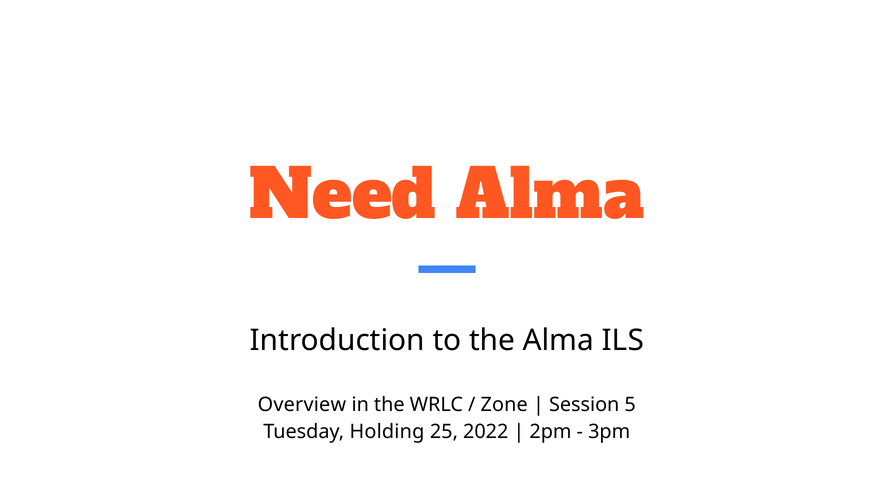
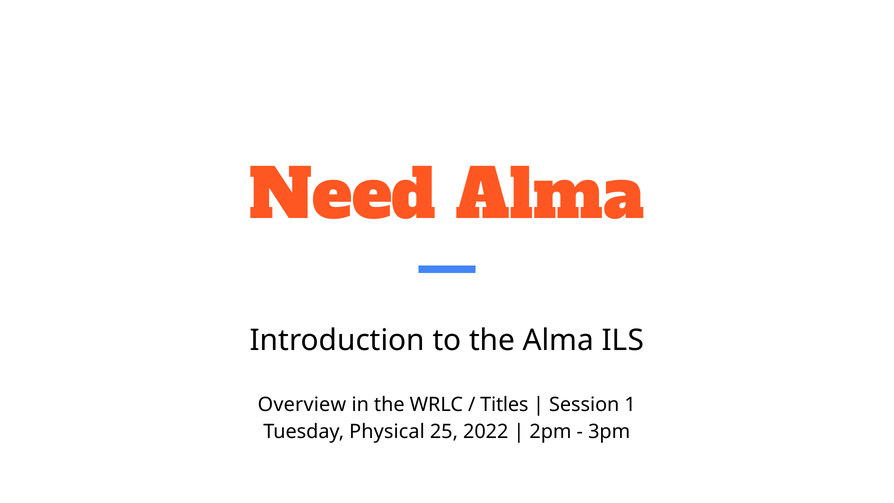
Zone: Zone -> Titles
5: 5 -> 1
Holding: Holding -> Physical
